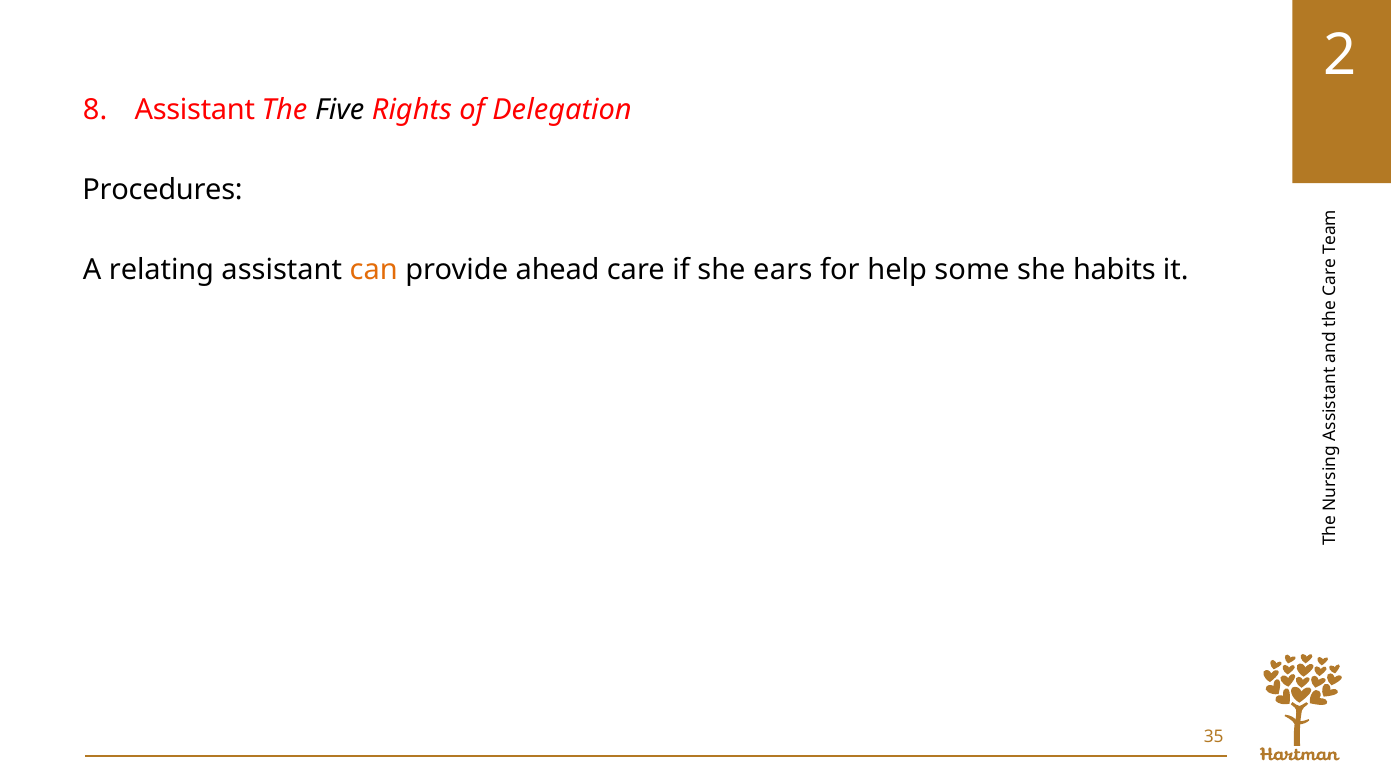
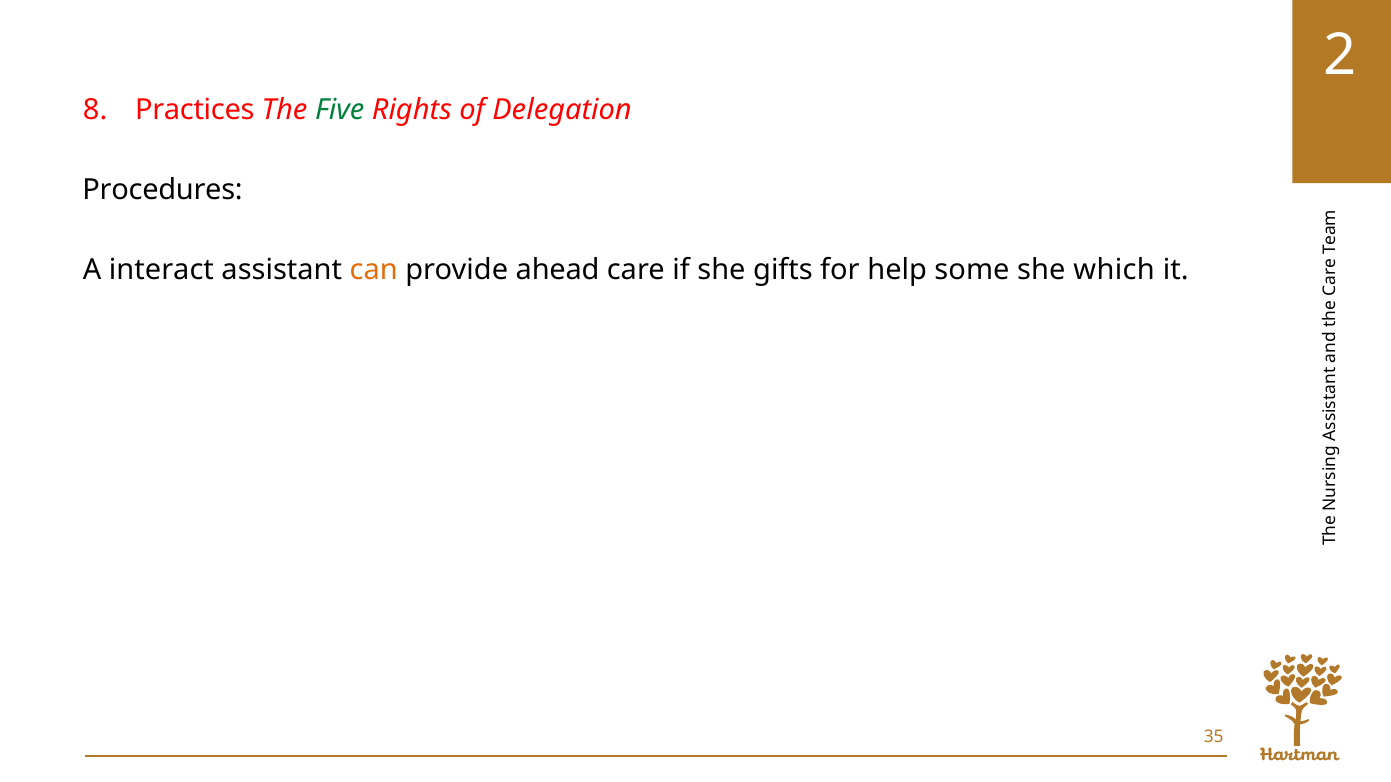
Assistant at (195, 110): Assistant -> Practices
Five colour: black -> green
relating: relating -> interact
ears: ears -> gifts
habits: habits -> which
